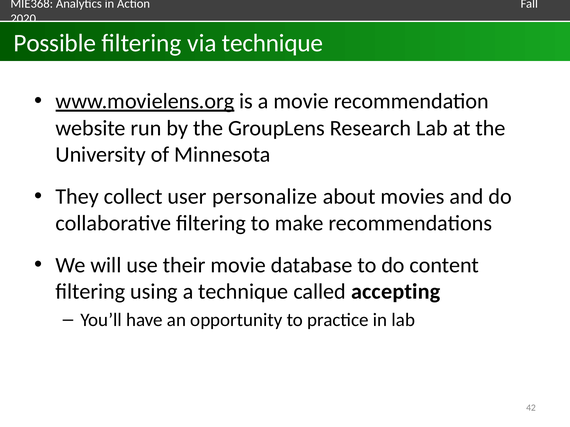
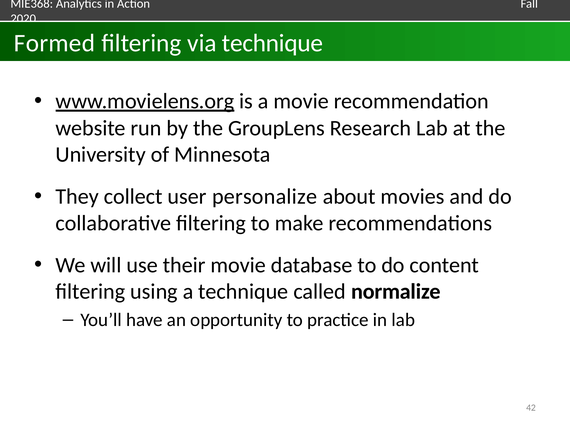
Possible: Possible -> Formed
accepting: accepting -> normalize
